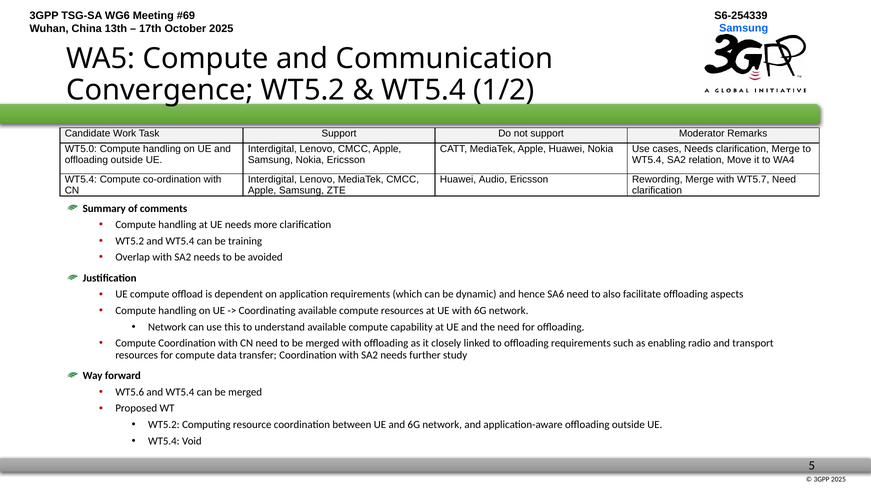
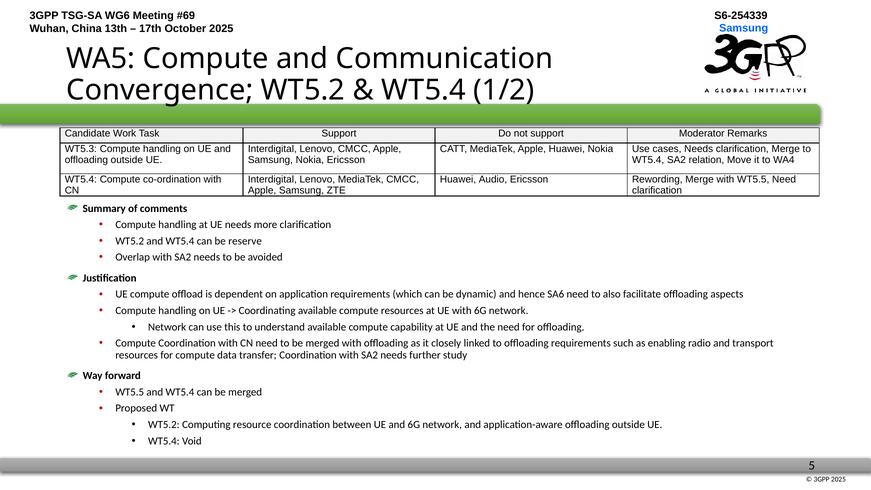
WT5.0: WT5.0 -> WT5.3
with WT5.7: WT5.7 -> WT5.5
training: training -> reserve
WT5.6 at (130, 392): WT5.6 -> WT5.5
